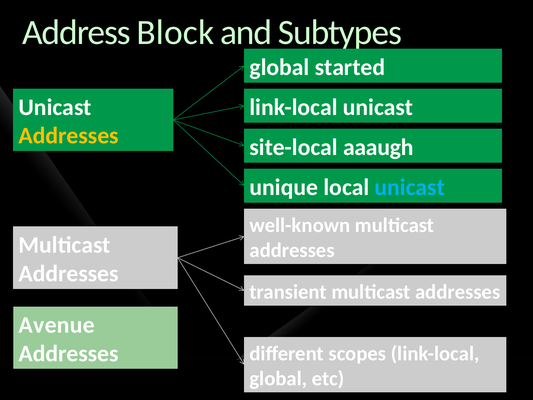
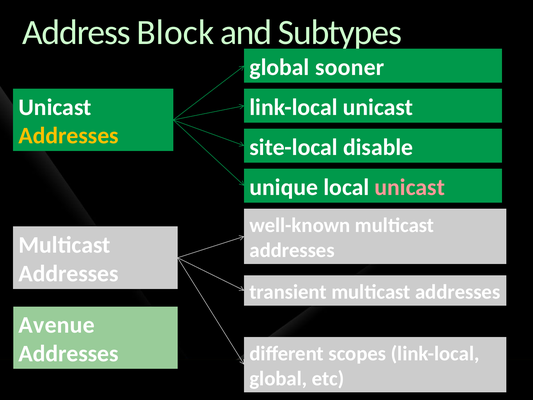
started: started -> sooner
aaaugh: aaaugh -> disable
unicast at (410, 187) colour: light blue -> pink
